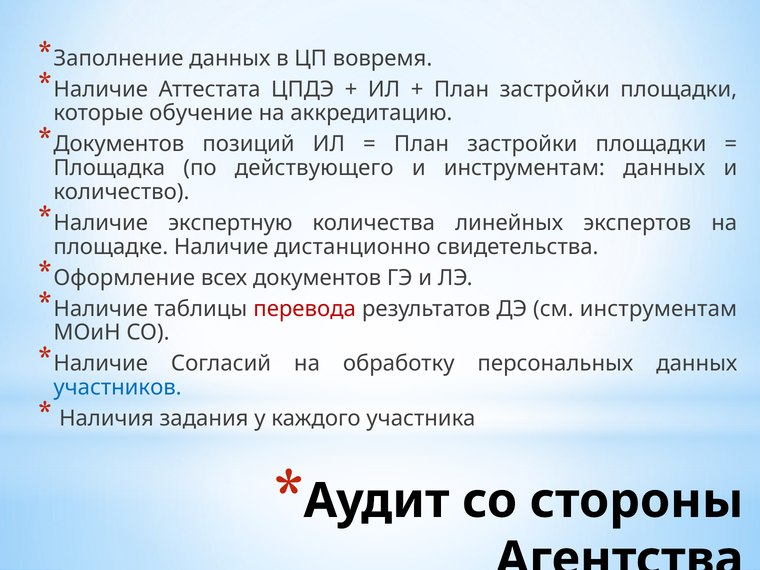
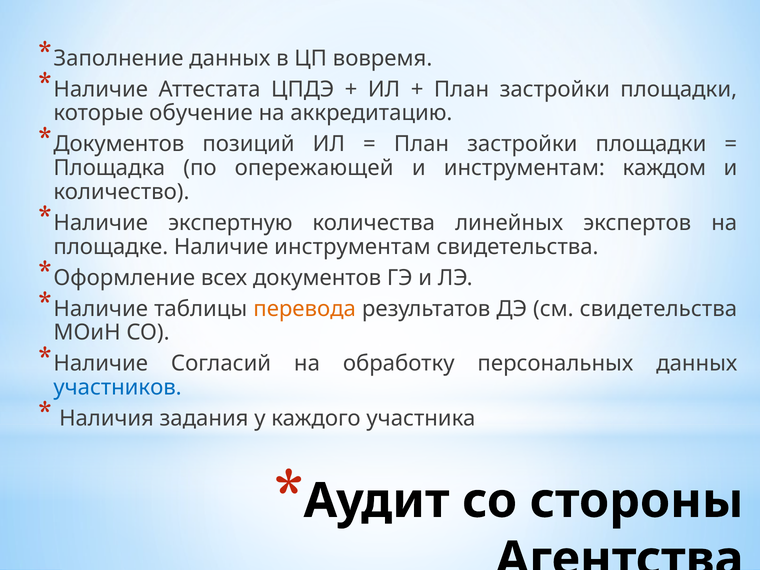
действующего: действующего -> опережающей
инструментам данных: данных -> каждом
Наличие дистанционно: дистанционно -> инструментам
перевода colour: red -> orange
см инструментам: инструментам -> свидетельства
